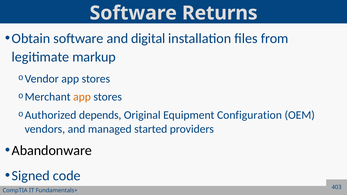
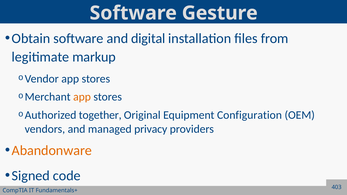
Returns: Returns -> Gesture
depends: depends -> together
started: started -> privacy
Abandonware colour: black -> orange
